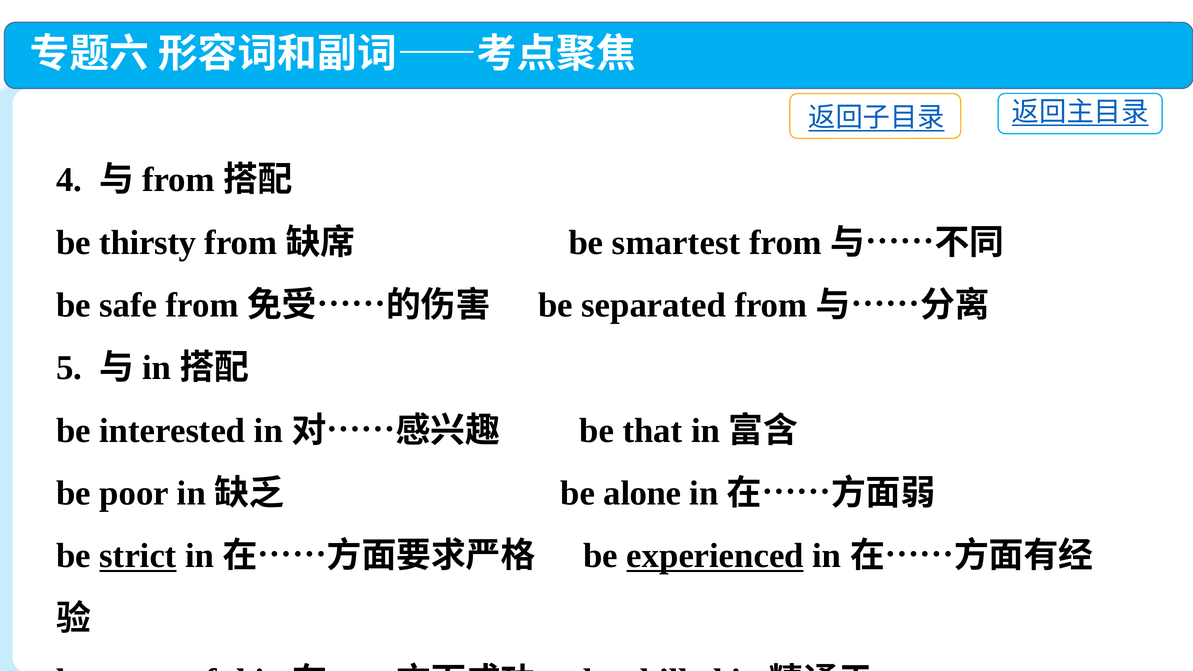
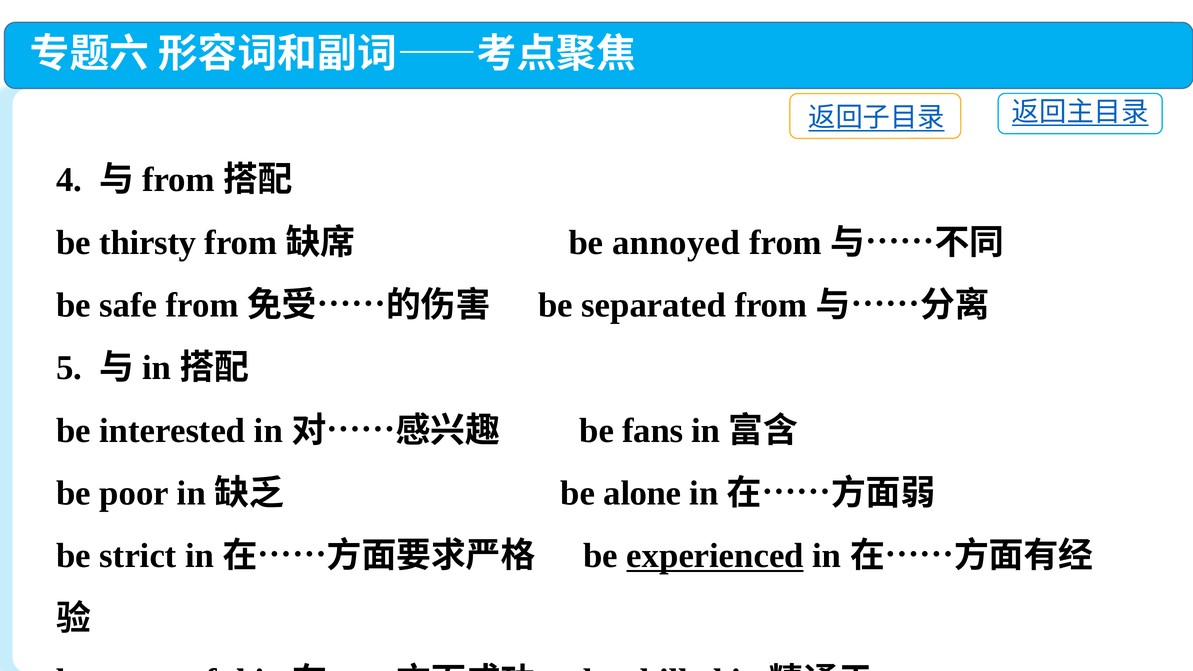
smartest: smartest -> annoyed
that: that -> fans
strict underline: present -> none
